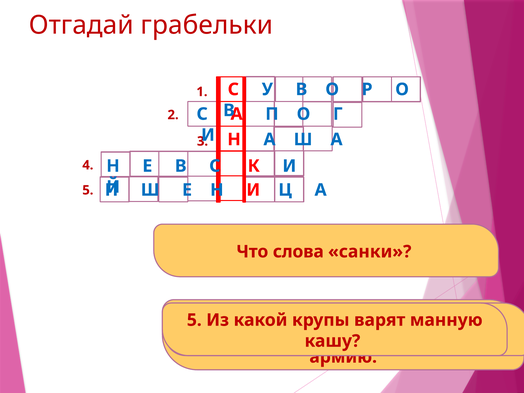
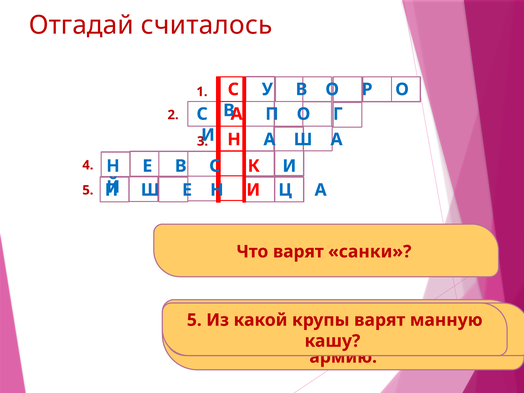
грабельки: грабельки -> считалось
Что слова: слова -> варят
